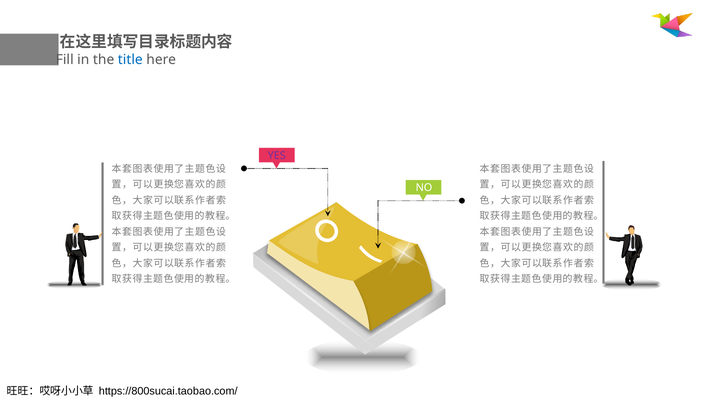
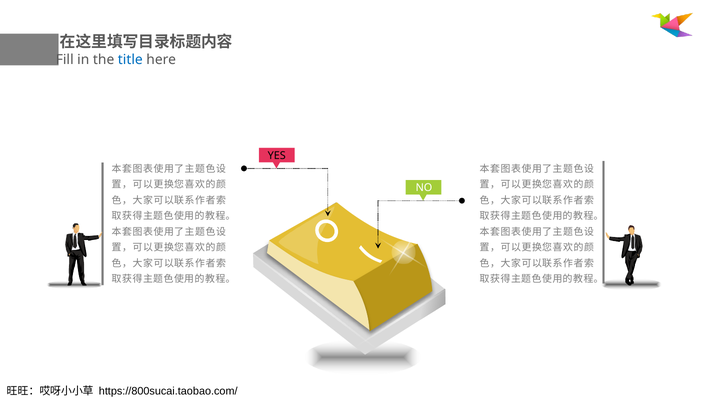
YES colour: purple -> black
